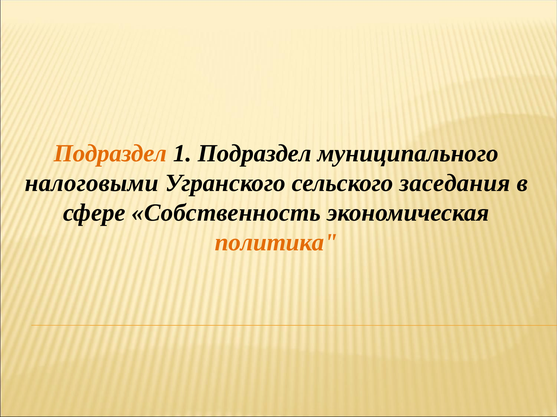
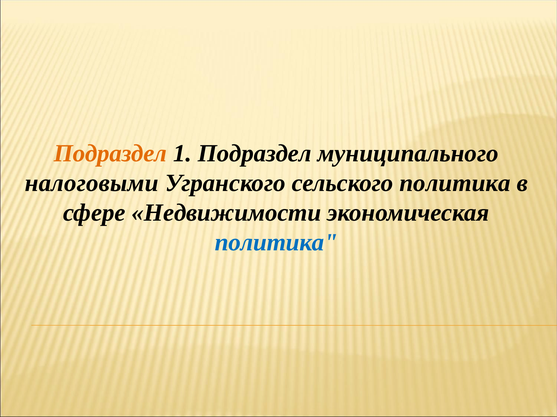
сельского заседания: заседания -> политика
Собственность: Собственность -> Недвижимости
политика at (276, 243) colour: orange -> blue
